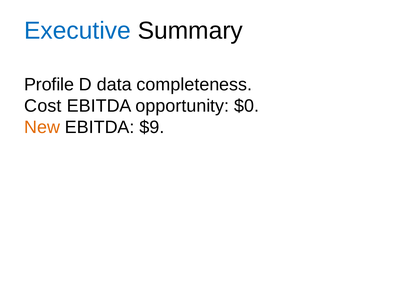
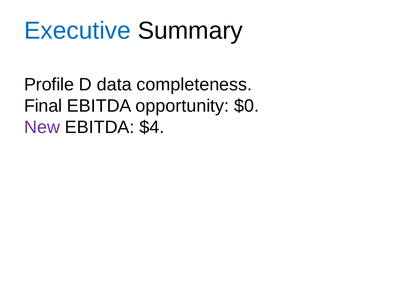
Cost: Cost -> Final
New colour: orange -> purple
$9: $9 -> $4
